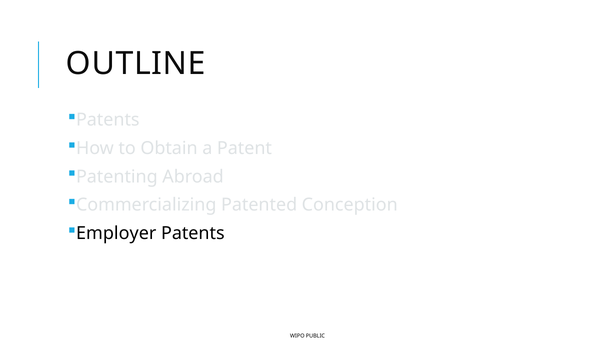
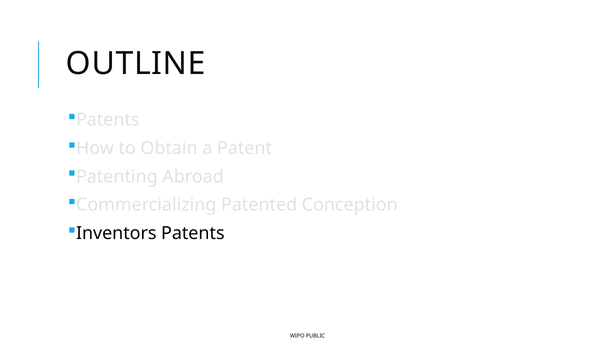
Employer: Employer -> Inventors
